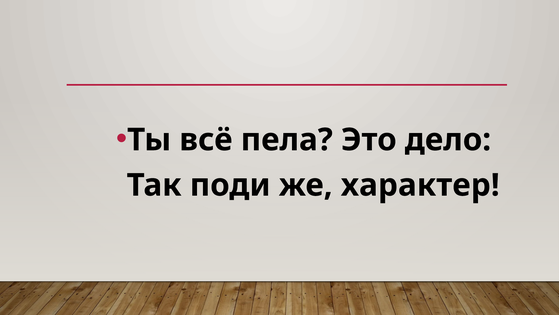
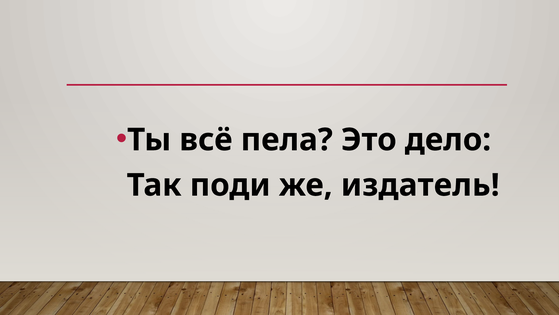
характер: характер -> издатель
